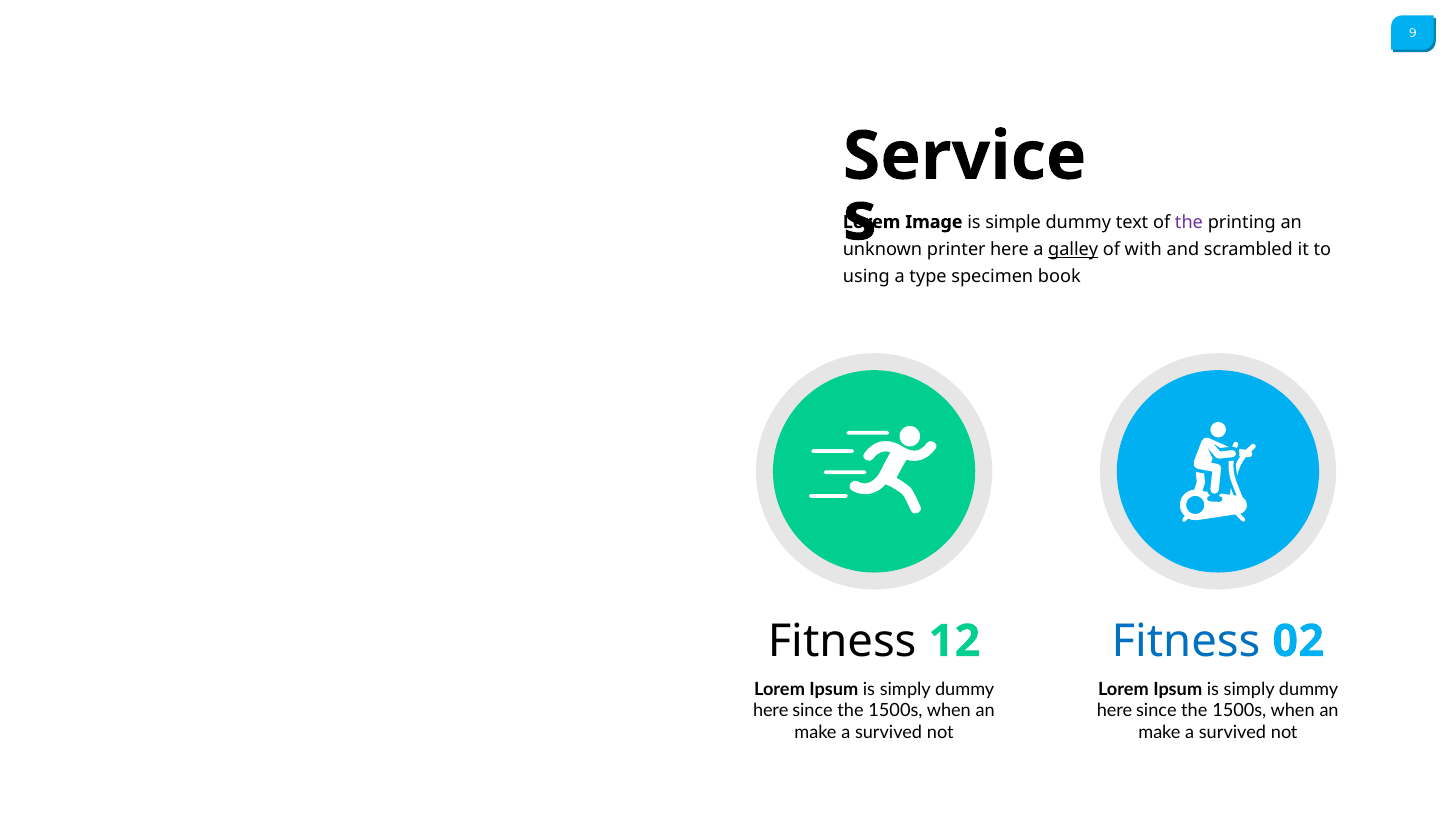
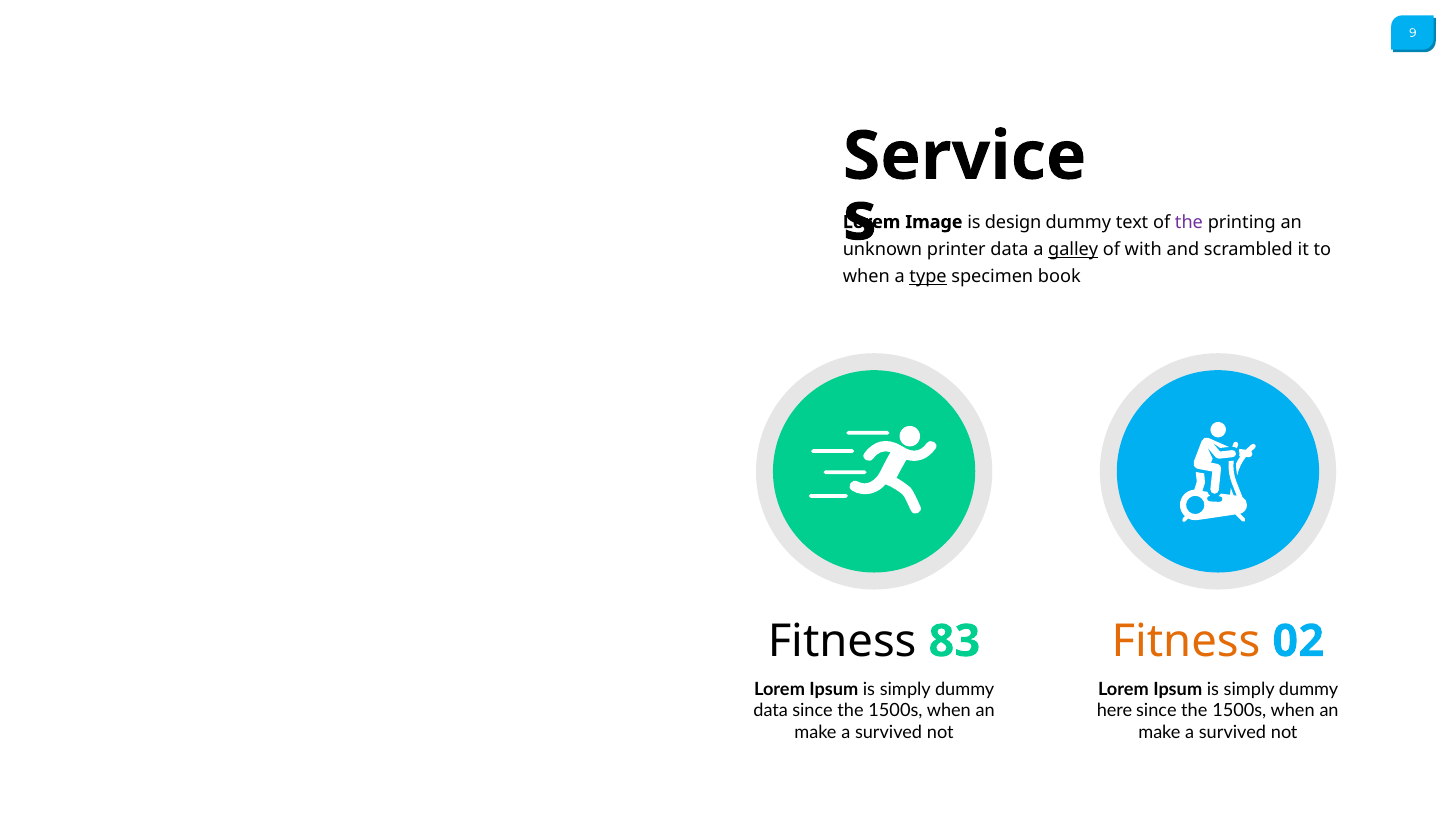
simple: simple -> design
printer here: here -> data
using at (866, 277): using -> when
type underline: none -> present
12: 12 -> 83
Fitness at (1186, 641) colour: blue -> orange
here at (771, 711): here -> data
